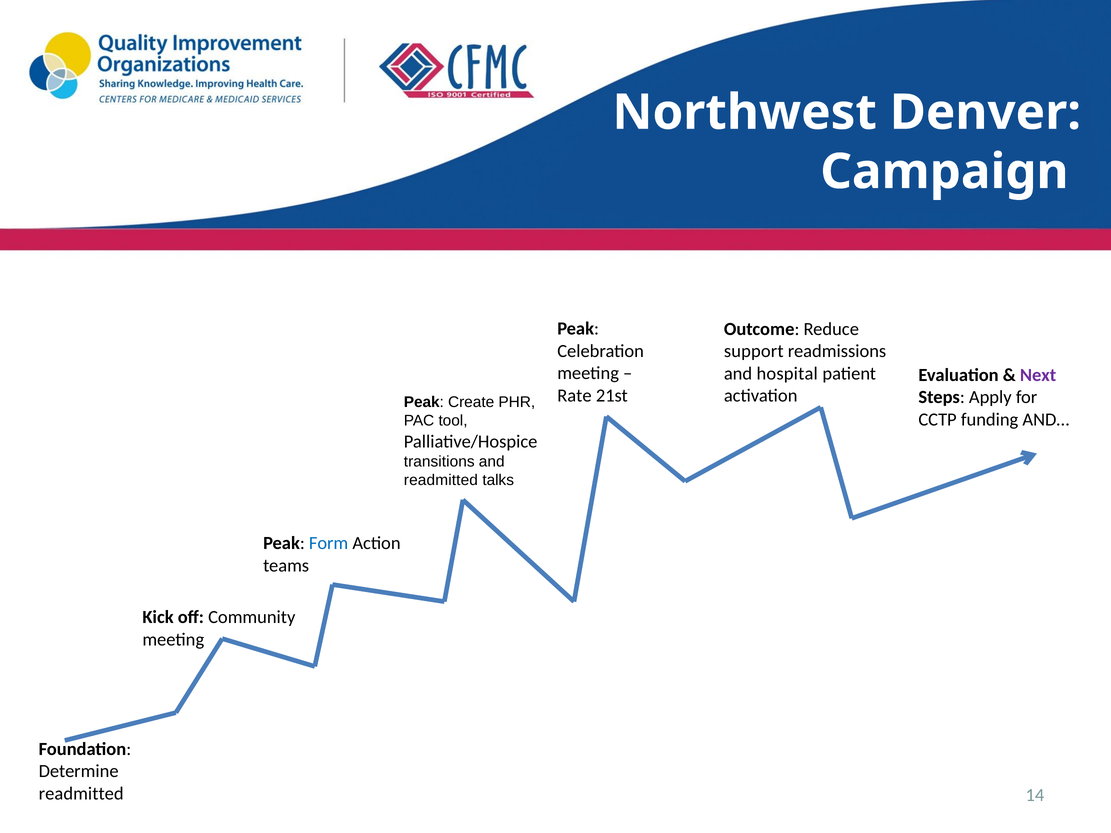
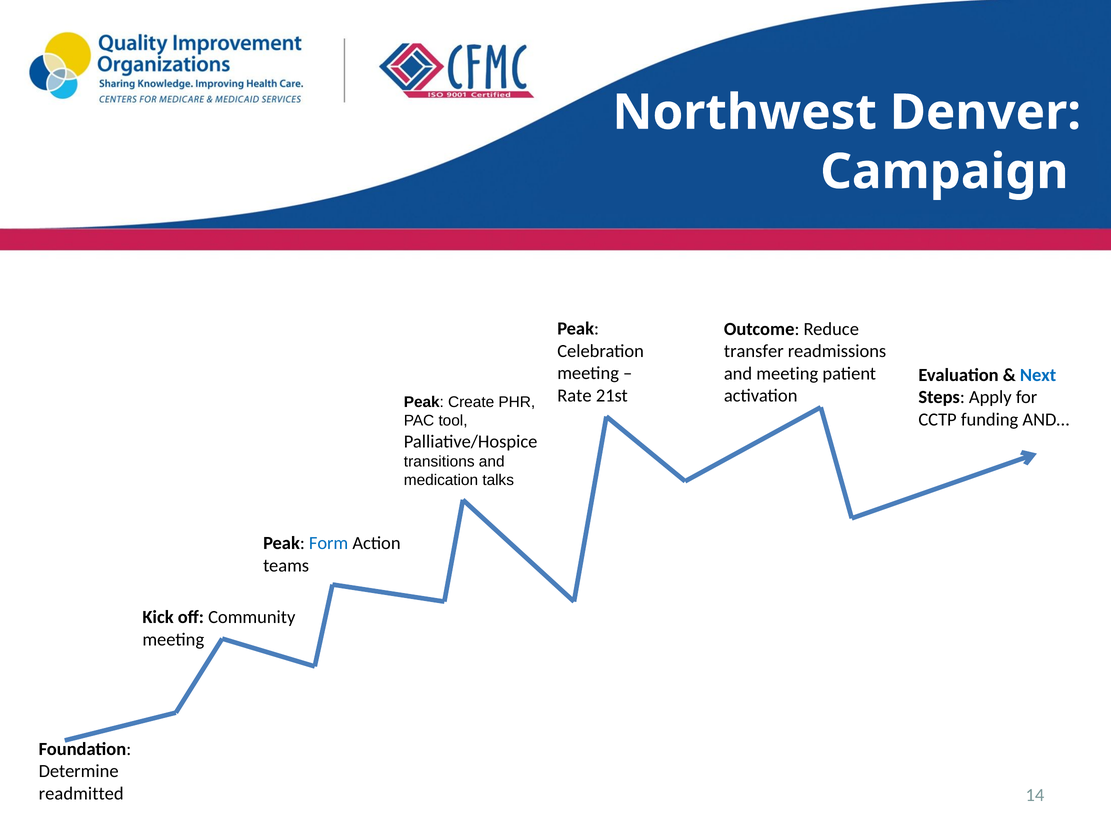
support: support -> transfer
and hospital: hospital -> meeting
Next colour: purple -> blue
readmitted at (441, 480): readmitted -> medication
